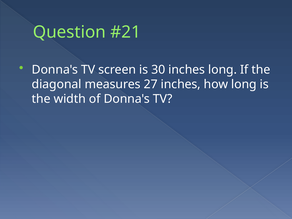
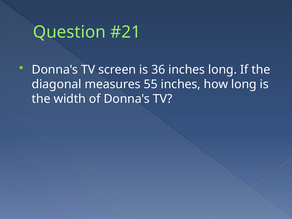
30: 30 -> 36
27: 27 -> 55
